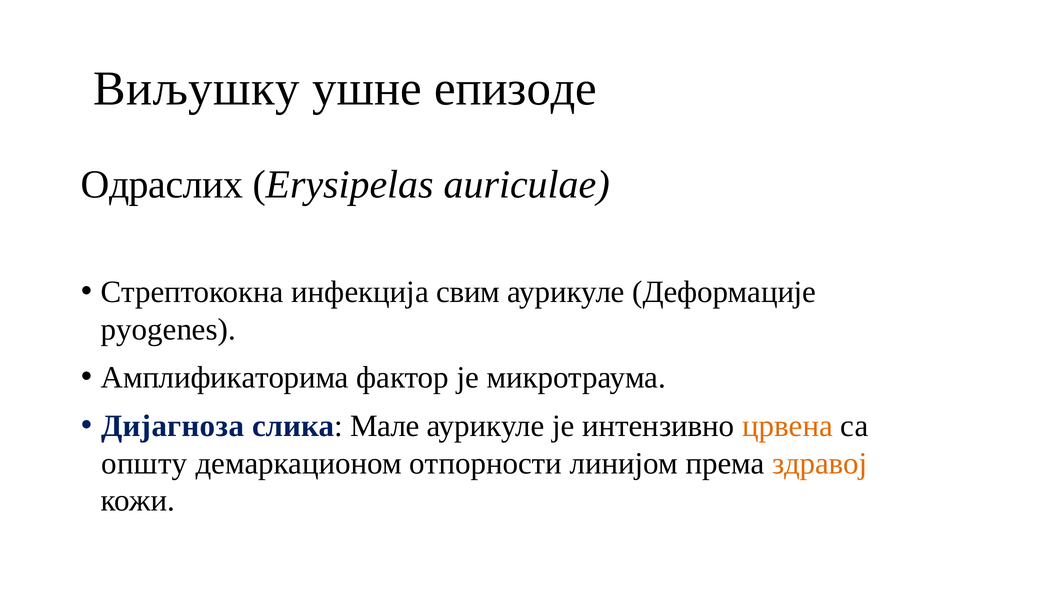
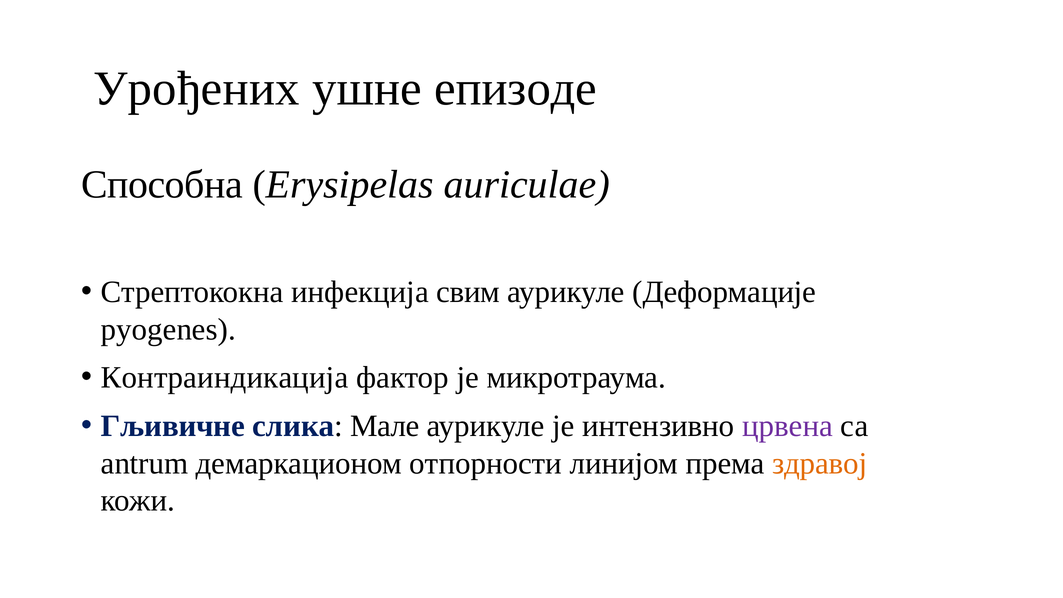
Виљушку: Виљушку -> Урођених
Одраслих: Одраслих -> Способна
Амплификаторима: Амплификаторима -> Контраиндикација
Дијагноза: Дијагноза -> Гљивичне
црвена colour: orange -> purple
општу: општу -> antrum
